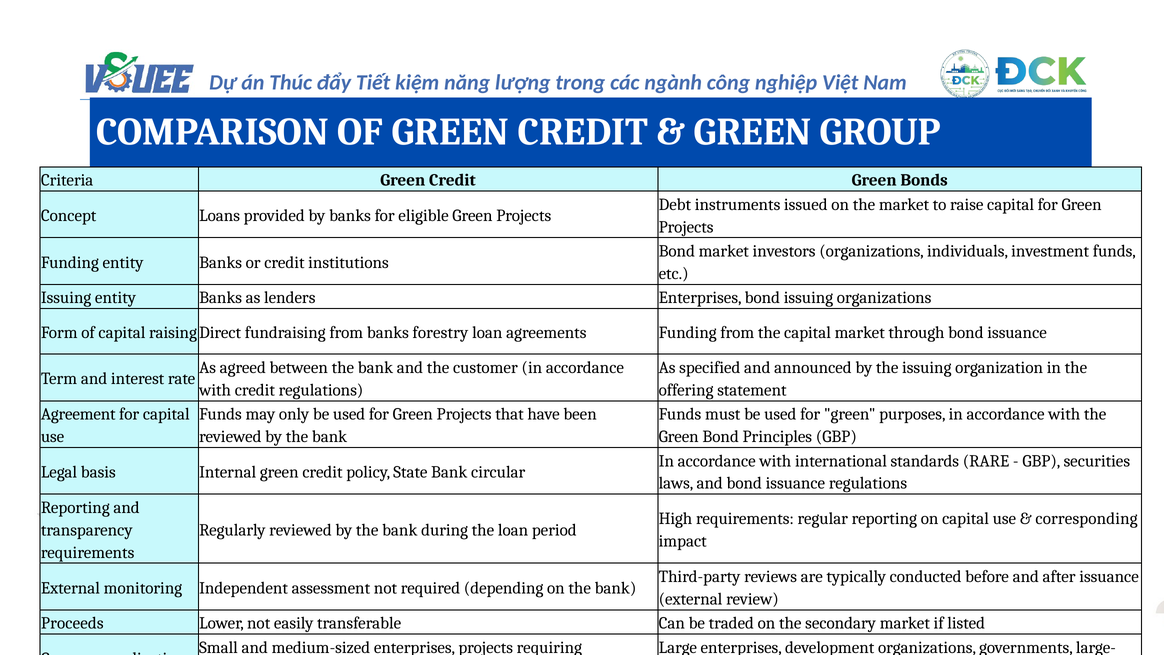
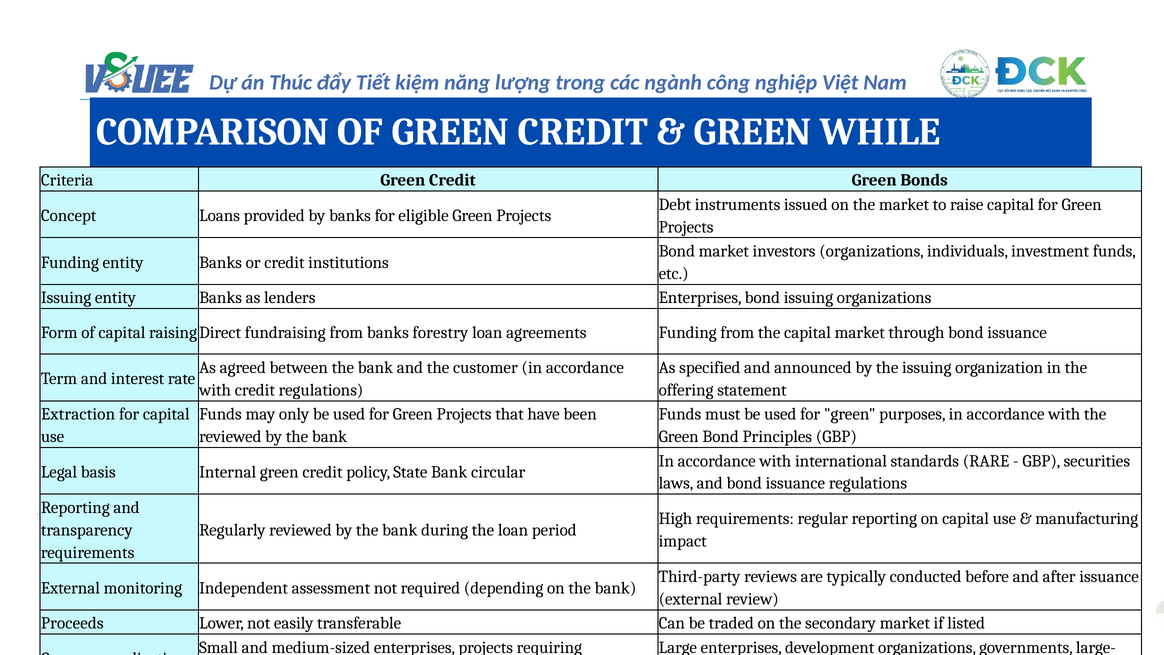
GROUP: GROUP -> WHILE
Agreement: Agreement -> Extraction
corresponding: corresponding -> manufacturing
